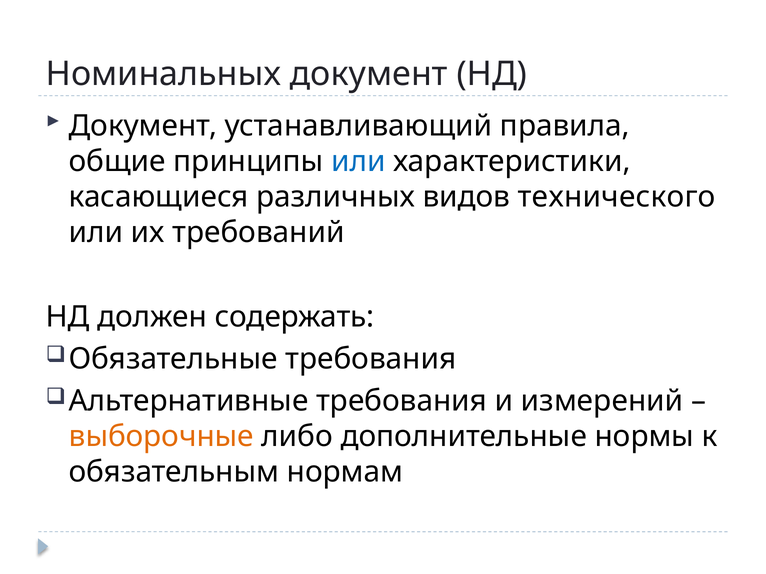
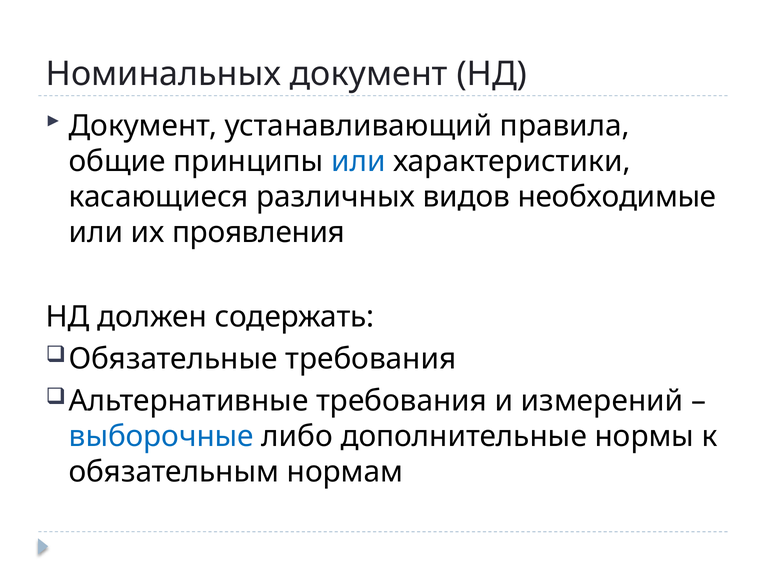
технического: технического -> необходимые
требований: требований -> проявления
выборочные colour: orange -> blue
